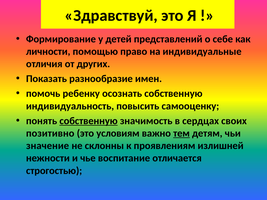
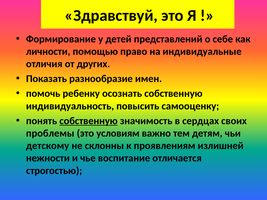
позитивно: позитивно -> проблемы
тем underline: present -> none
значение: значение -> детскому
